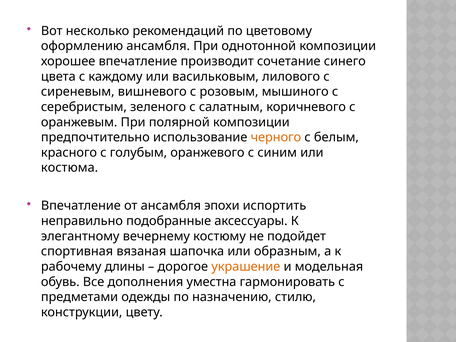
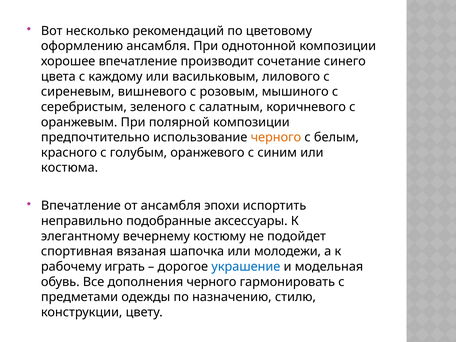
образным: образным -> молодежи
длины: длины -> играть
украшение colour: orange -> blue
дополнения уместна: уместна -> черного
